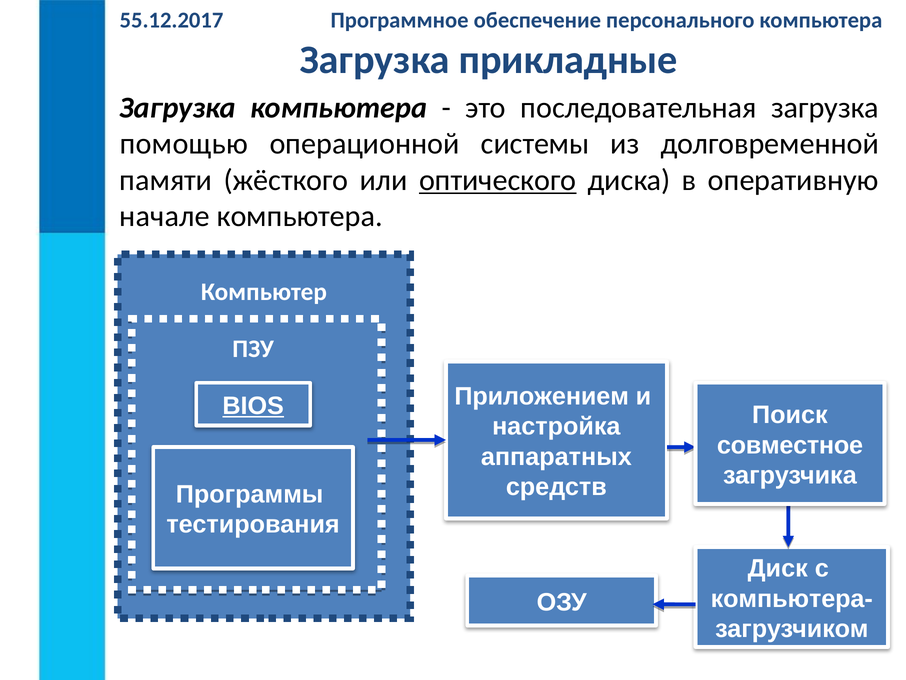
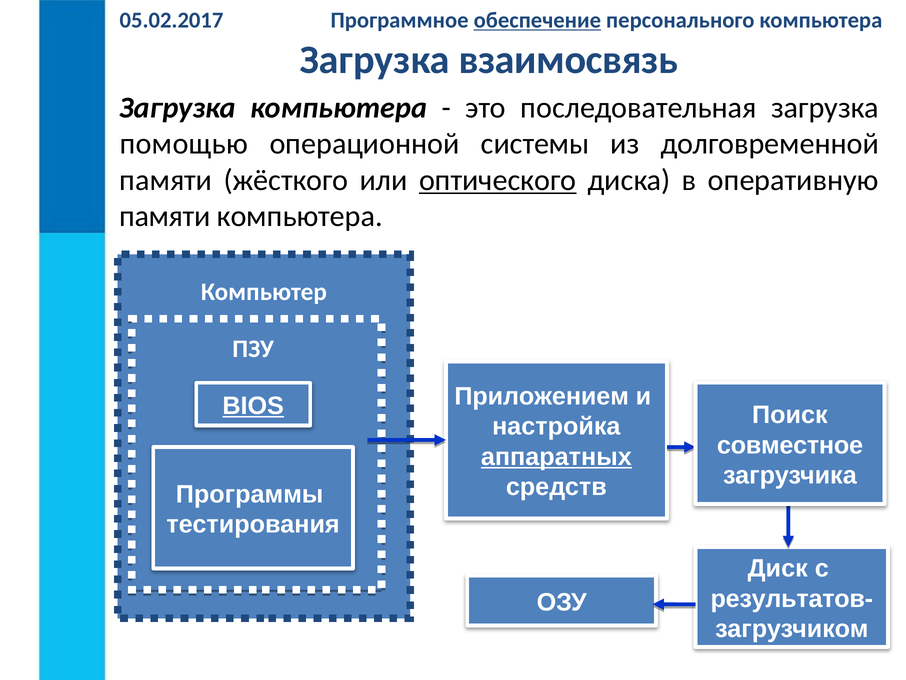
55.12.2017: 55.12.2017 -> 05.02.2017
обеспечение underline: none -> present
прикладные: прикладные -> взаимосвязь
начале at (165, 216): начале -> памяти
аппаратных underline: none -> present
компьютера-: компьютера- -> результатов-
